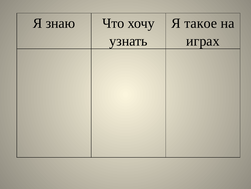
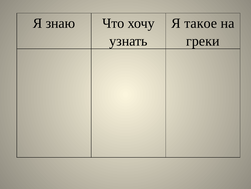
играх: играх -> греки
